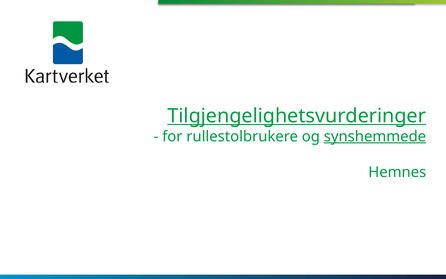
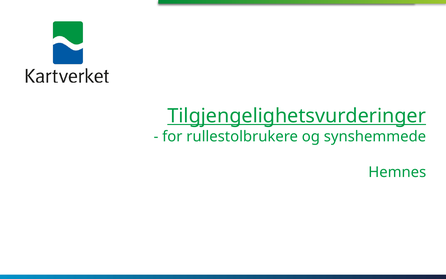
synshemmede underline: present -> none
